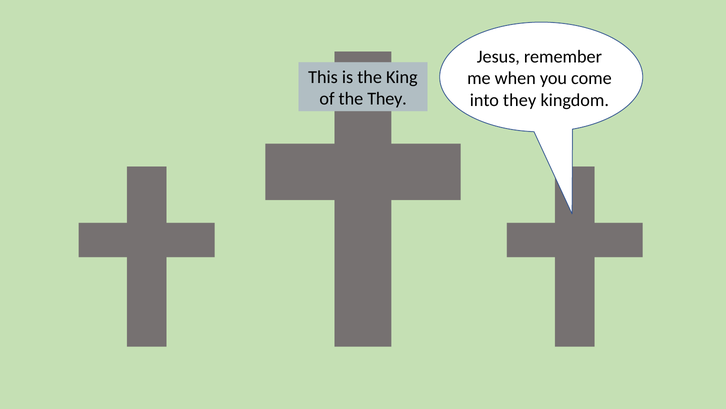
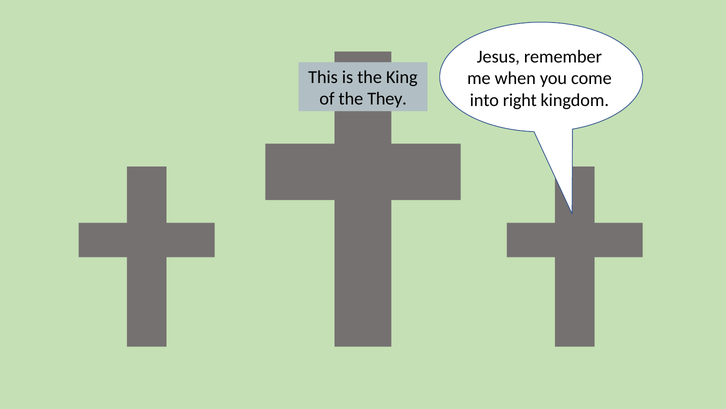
into they: they -> right
